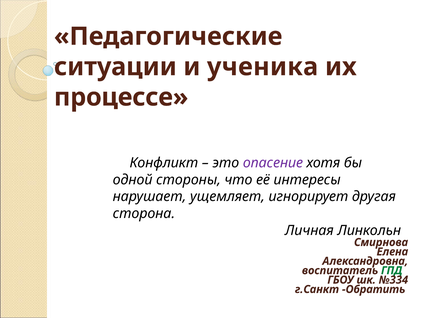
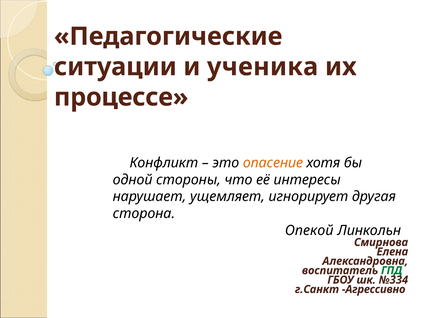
опасение colour: purple -> orange
Личная: Личная -> Опекой
Обратить: Обратить -> Агрессивно
